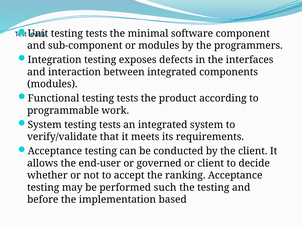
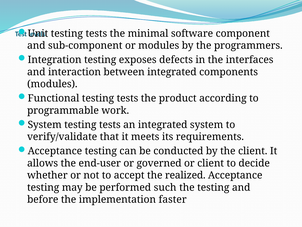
ranking: ranking -> realized
based: based -> faster
